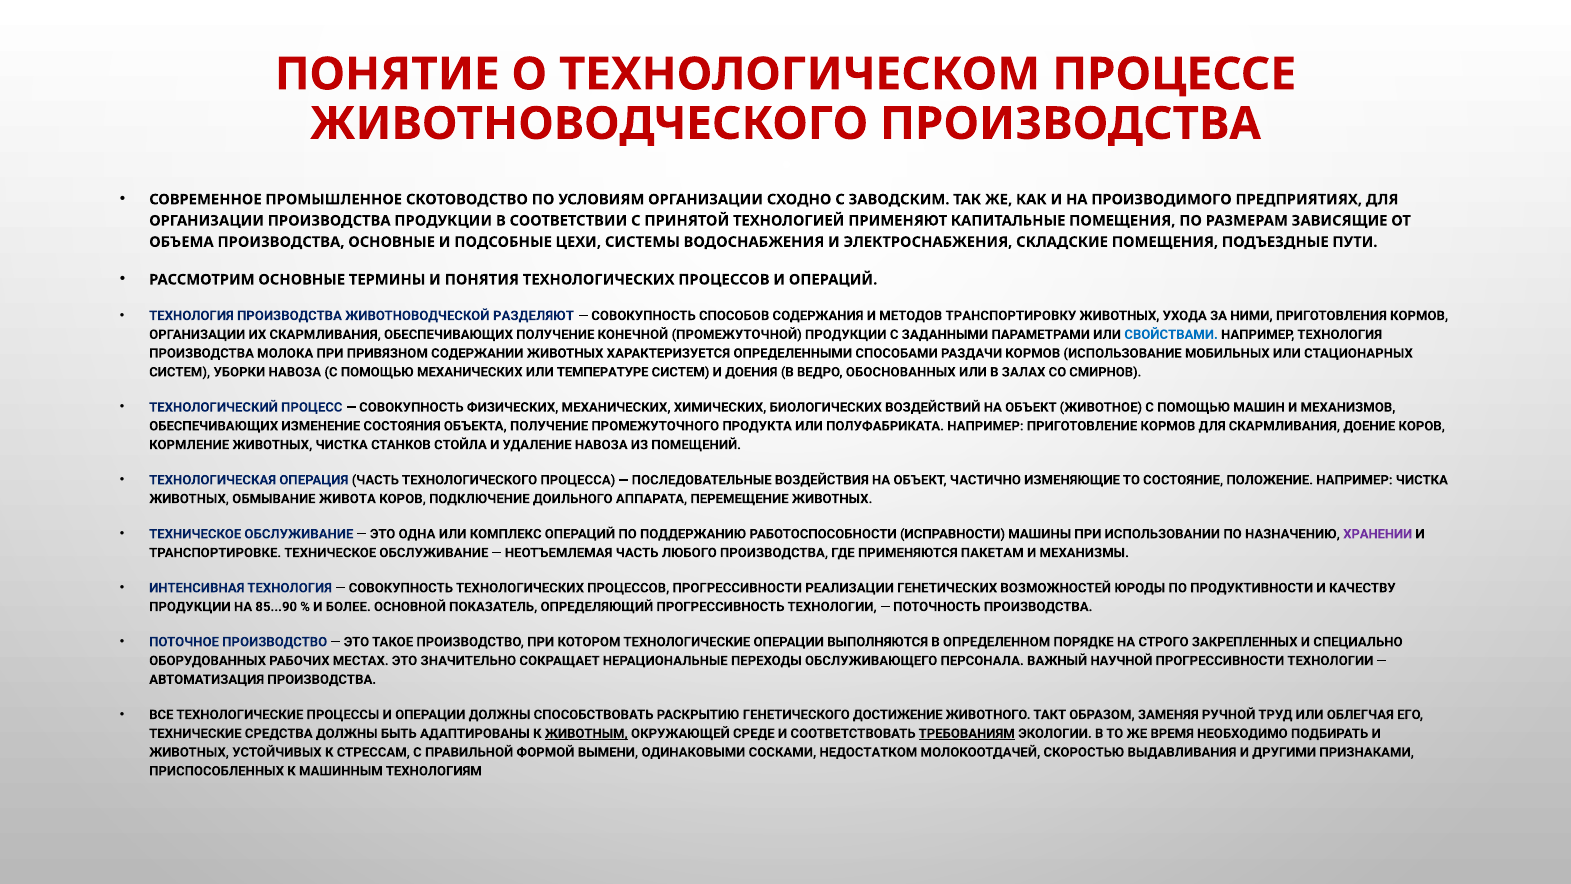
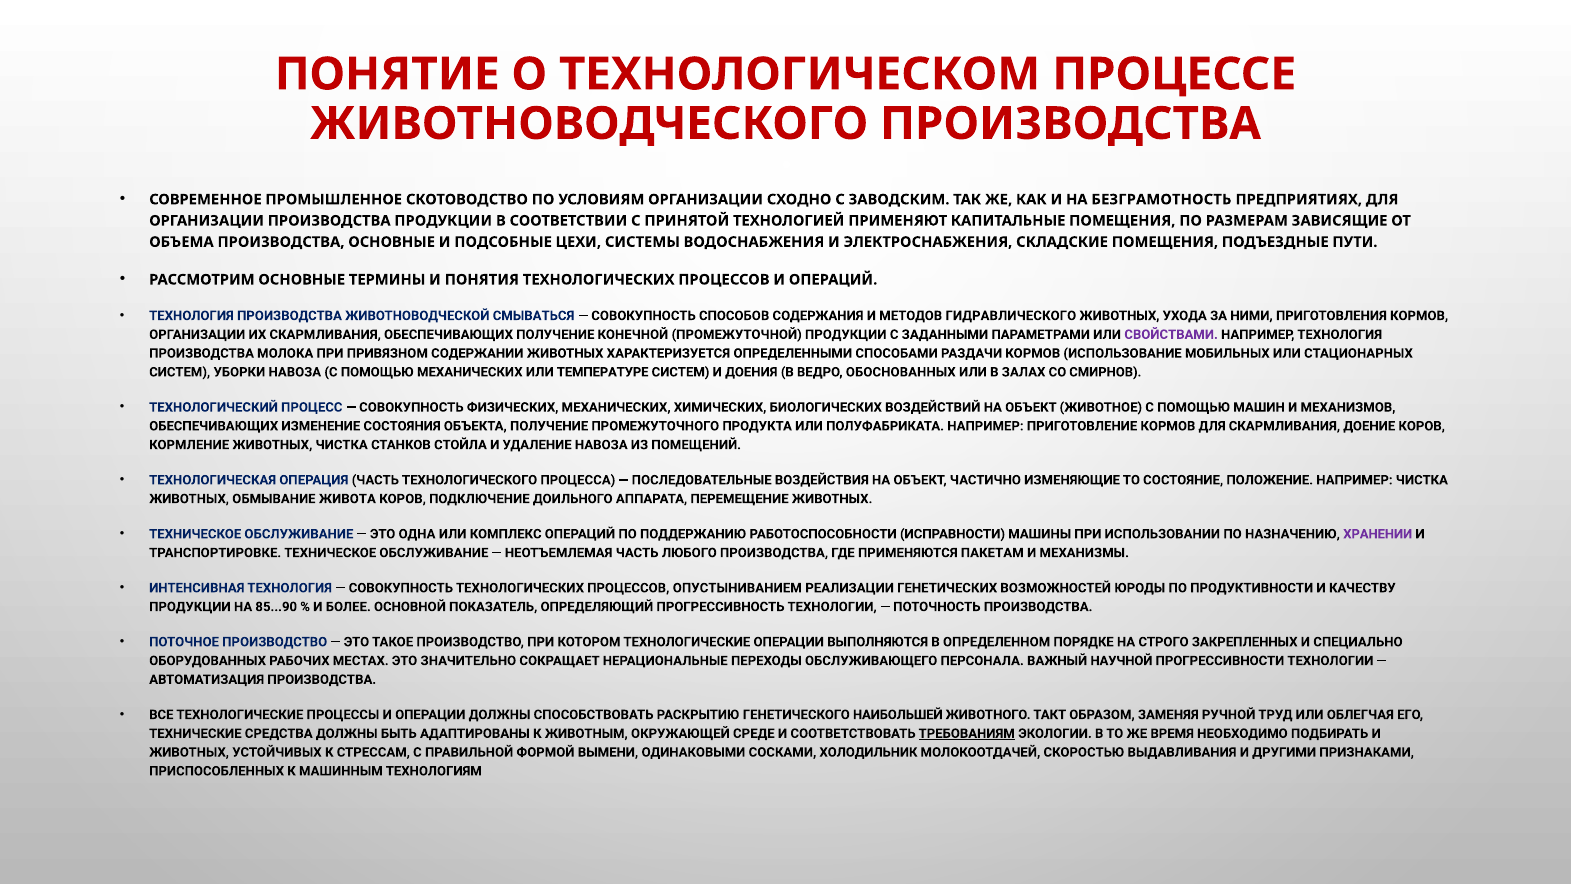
ПРОИЗВОДИМОГО: ПРОИЗВОДИМОГО -> БЕЗГРАМОТНОСТЬ
РАЗДЕЛЯЮТ: РАЗДЕЛЯЮТ -> СМЫВАТЬСЯ
ТРАНСПОРТИРОВКУ: ТРАНСПОРТИРОВКУ -> ГИДРАВЛИЧЕСКОГО
СВОЙСТВАМИ colour: blue -> purple
ПРОЦЕССОВ ПРОГРЕССИВНОСТИ: ПРОГРЕССИВНОСТИ -> ОПУСТЫНИВАНИЕМ
ДОСТИЖЕНИЕ: ДОСТИЖЕНИЕ -> НАИБОЛЬШЕЙ
ЖИВОТНЫМ underline: present -> none
НЕДОСТАТКОМ: НЕДОСТАТКОМ -> ХОЛОДИЛЬНИК
